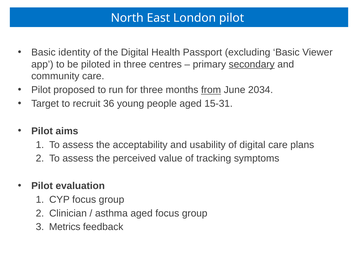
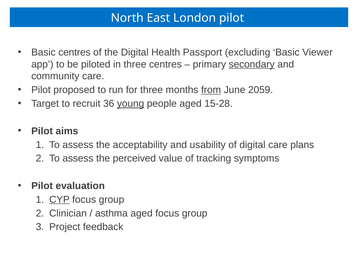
Basic identity: identity -> centres
2034: 2034 -> 2059
young underline: none -> present
15-31: 15-31 -> 15-28
CYP underline: none -> present
Metrics: Metrics -> Project
